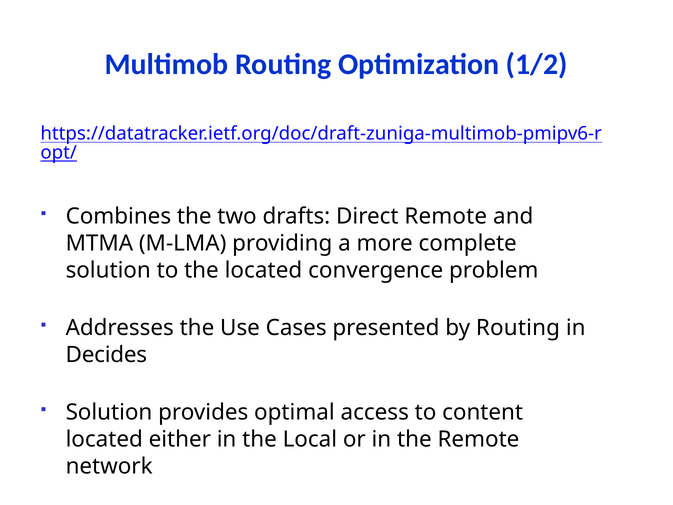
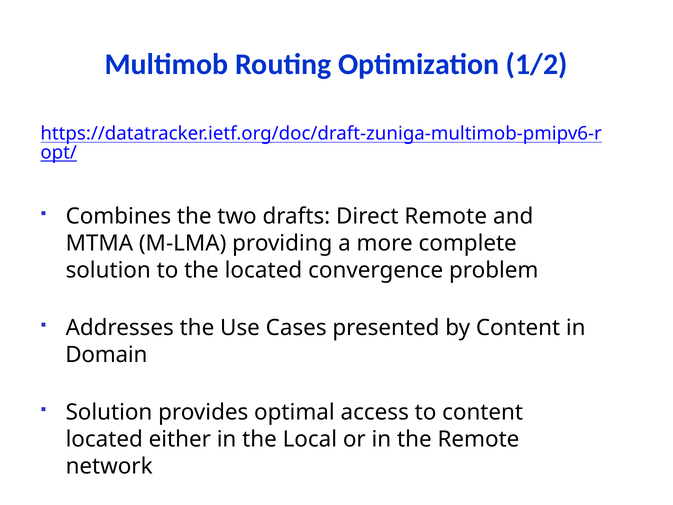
by Routing: Routing -> Content
Decides: Decides -> Domain
